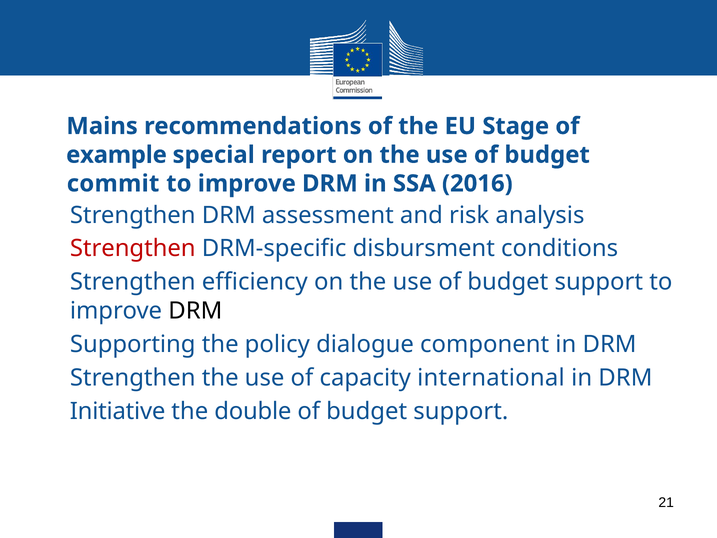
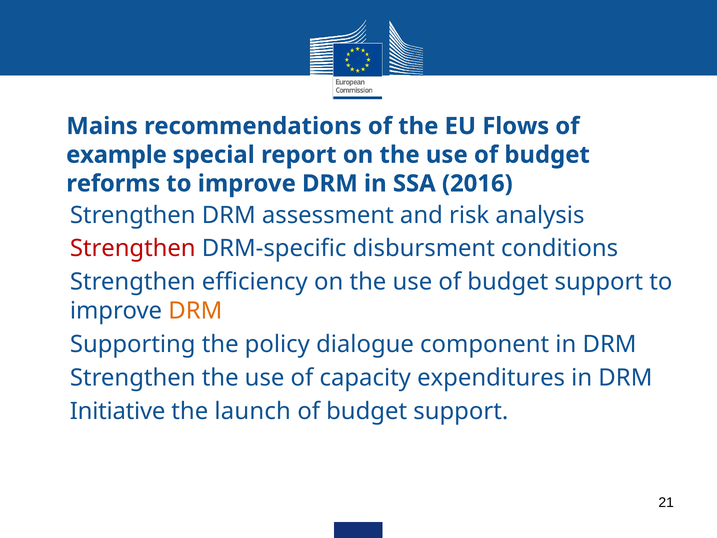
Stage: Stage -> Flows
commit: commit -> reforms
DRM at (195, 311) colour: black -> orange
international: international -> expenditures
double: double -> launch
